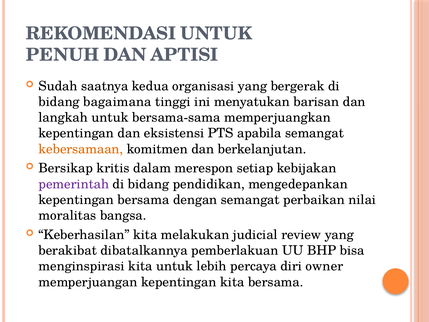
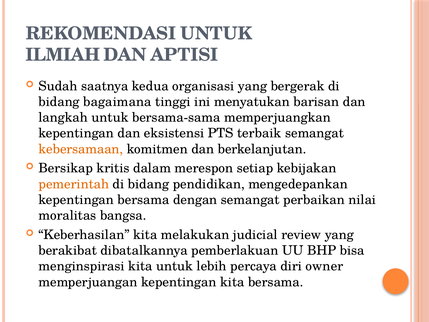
PENUH: PENUH -> ILMIAH
apabila: apabila -> terbaik
pemerintah colour: purple -> orange
